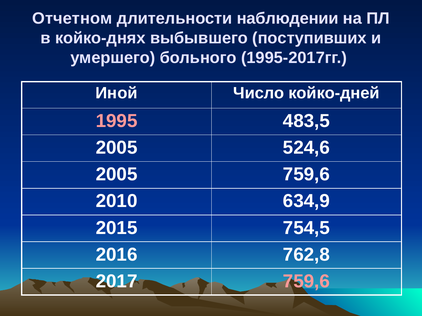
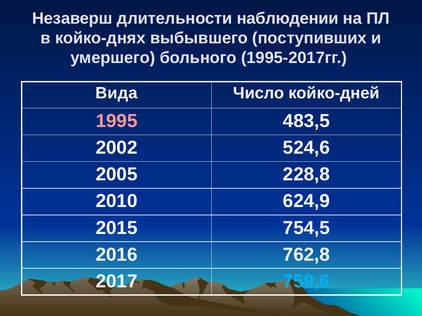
Отчетном: Отчетном -> Незаверш
Иной: Иной -> Вида
2005 at (117, 148): 2005 -> 2002
2005 759,6: 759,6 -> 228,8
634,9: 634,9 -> 624,9
759,6 at (306, 282) colour: pink -> light blue
